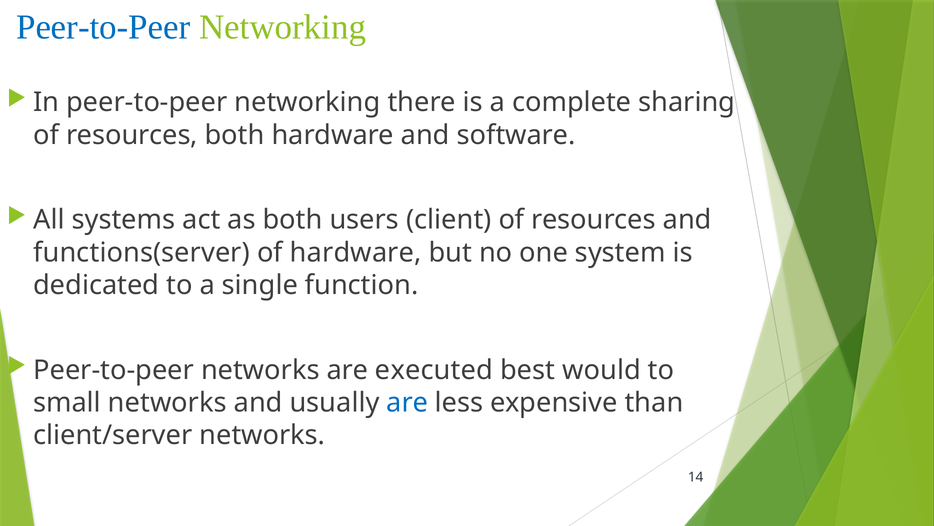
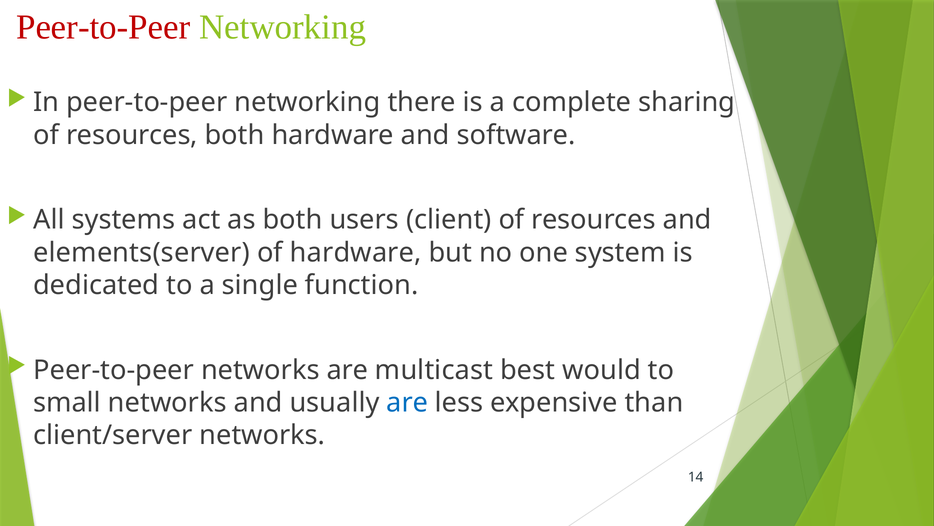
Peer-to-Peer at (103, 27) colour: blue -> red
functions(server: functions(server -> elements(server
executed: executed -> multicast
